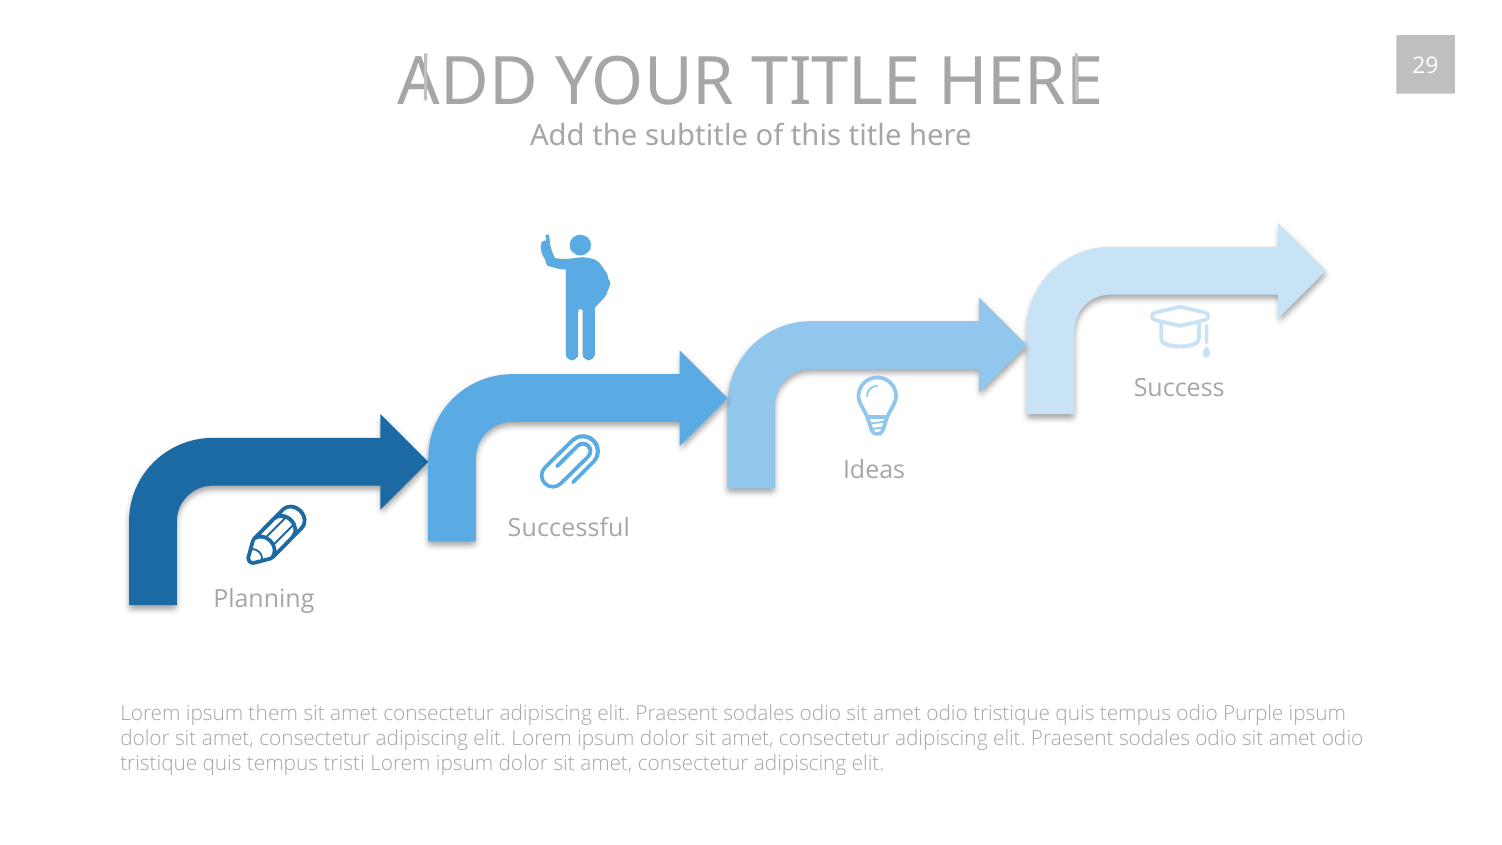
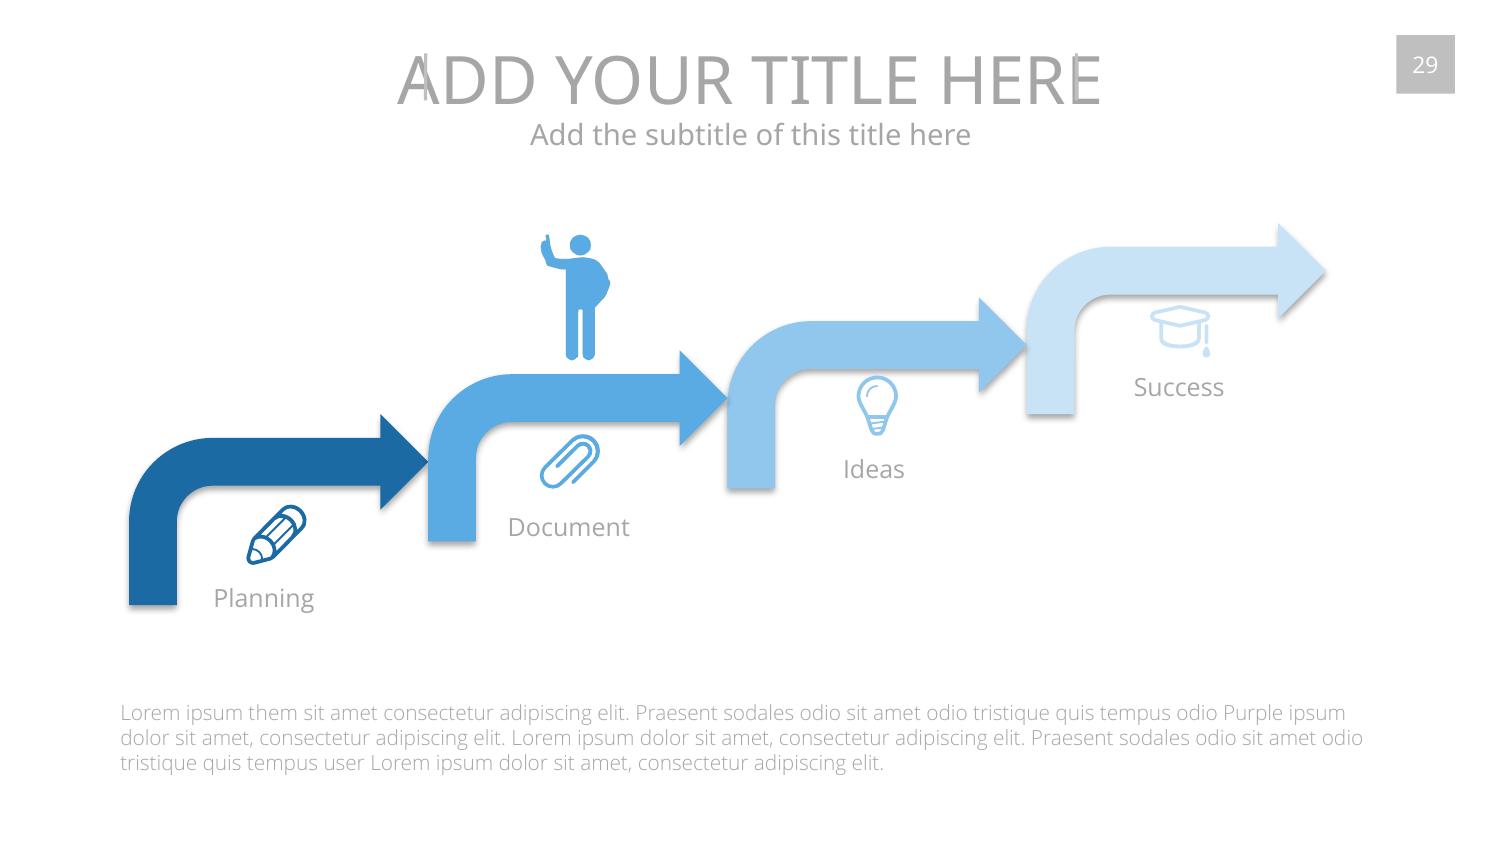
Successful: Successful -> Document
tristi: tristi -> user
